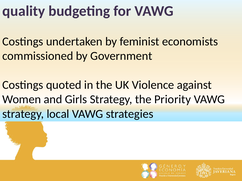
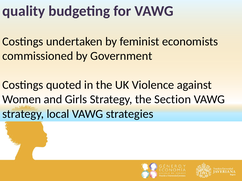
Priority: Priority -> Section
